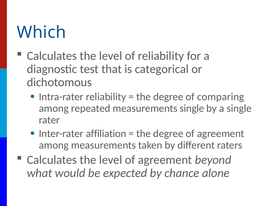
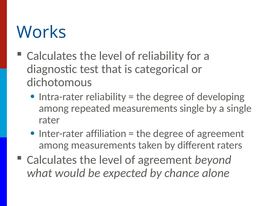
Which: Which -> Works
comparing: comparing -> developing
